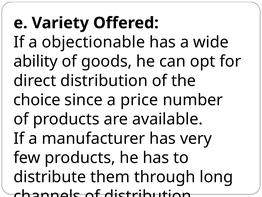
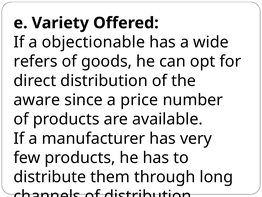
ability: ability -> refers
choice: choice -> aware
